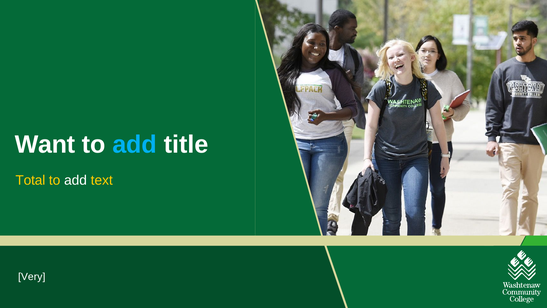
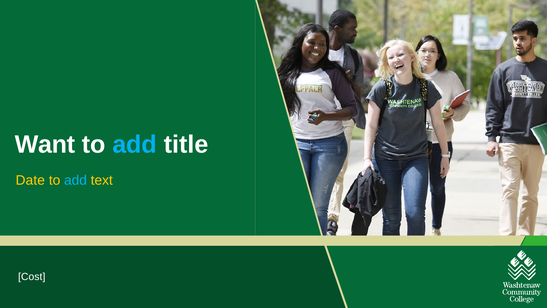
Total: Total -> Date
add at (75, 180) colour: white -> light blue
Very: Very -> Cost
